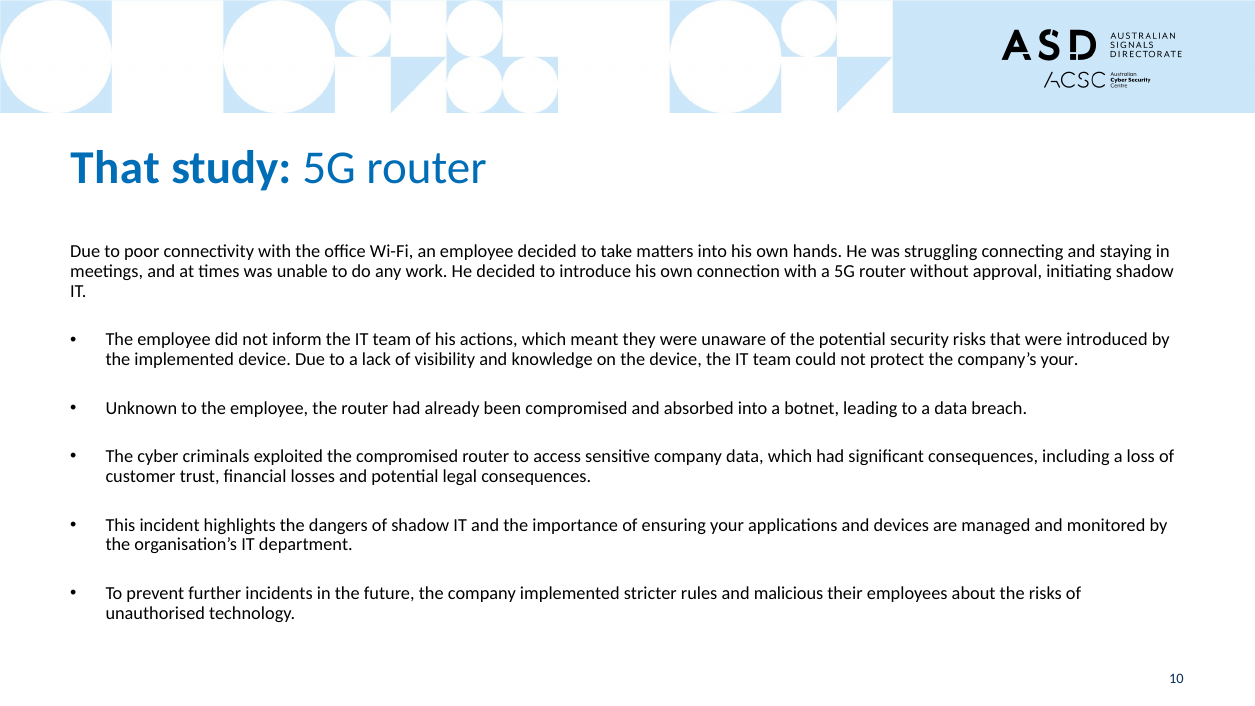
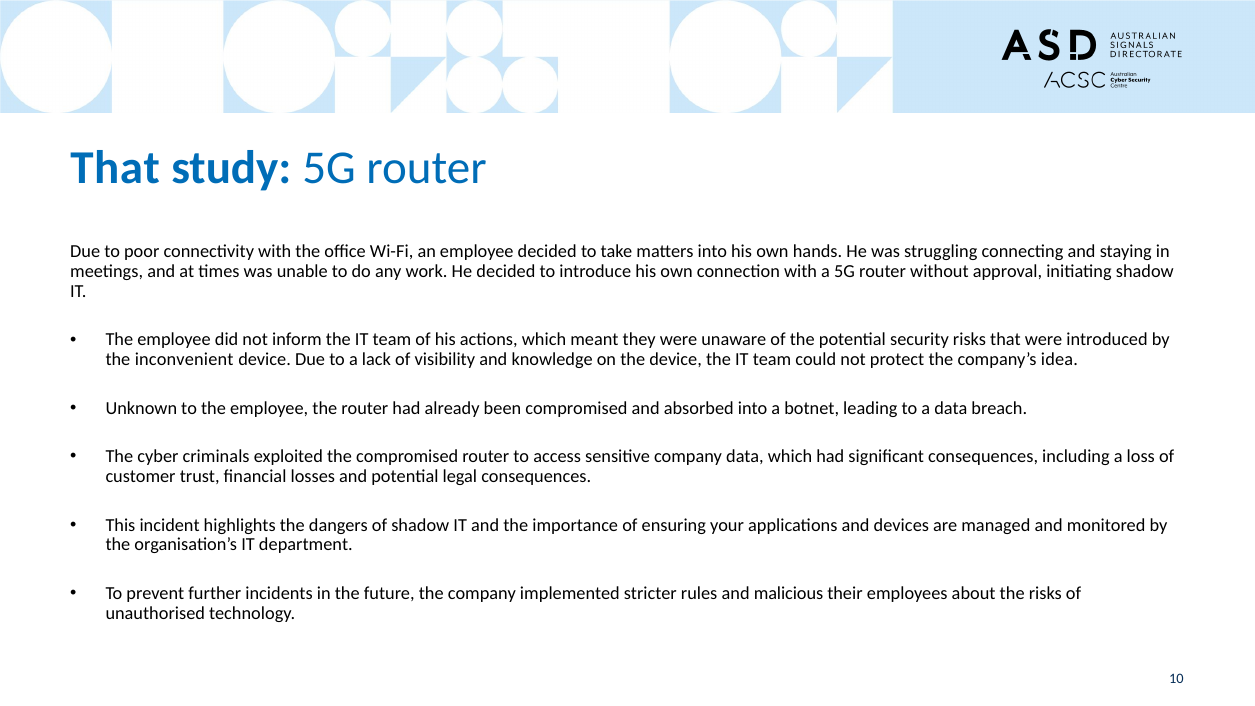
the implemented: implemented -> inconvenient
company’s your: your -> idea
